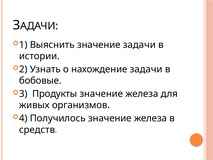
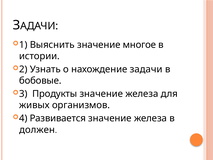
значение задачи: задачи -> многое
Получилось: Получилось -> Развивается
средств: средств -> должен
